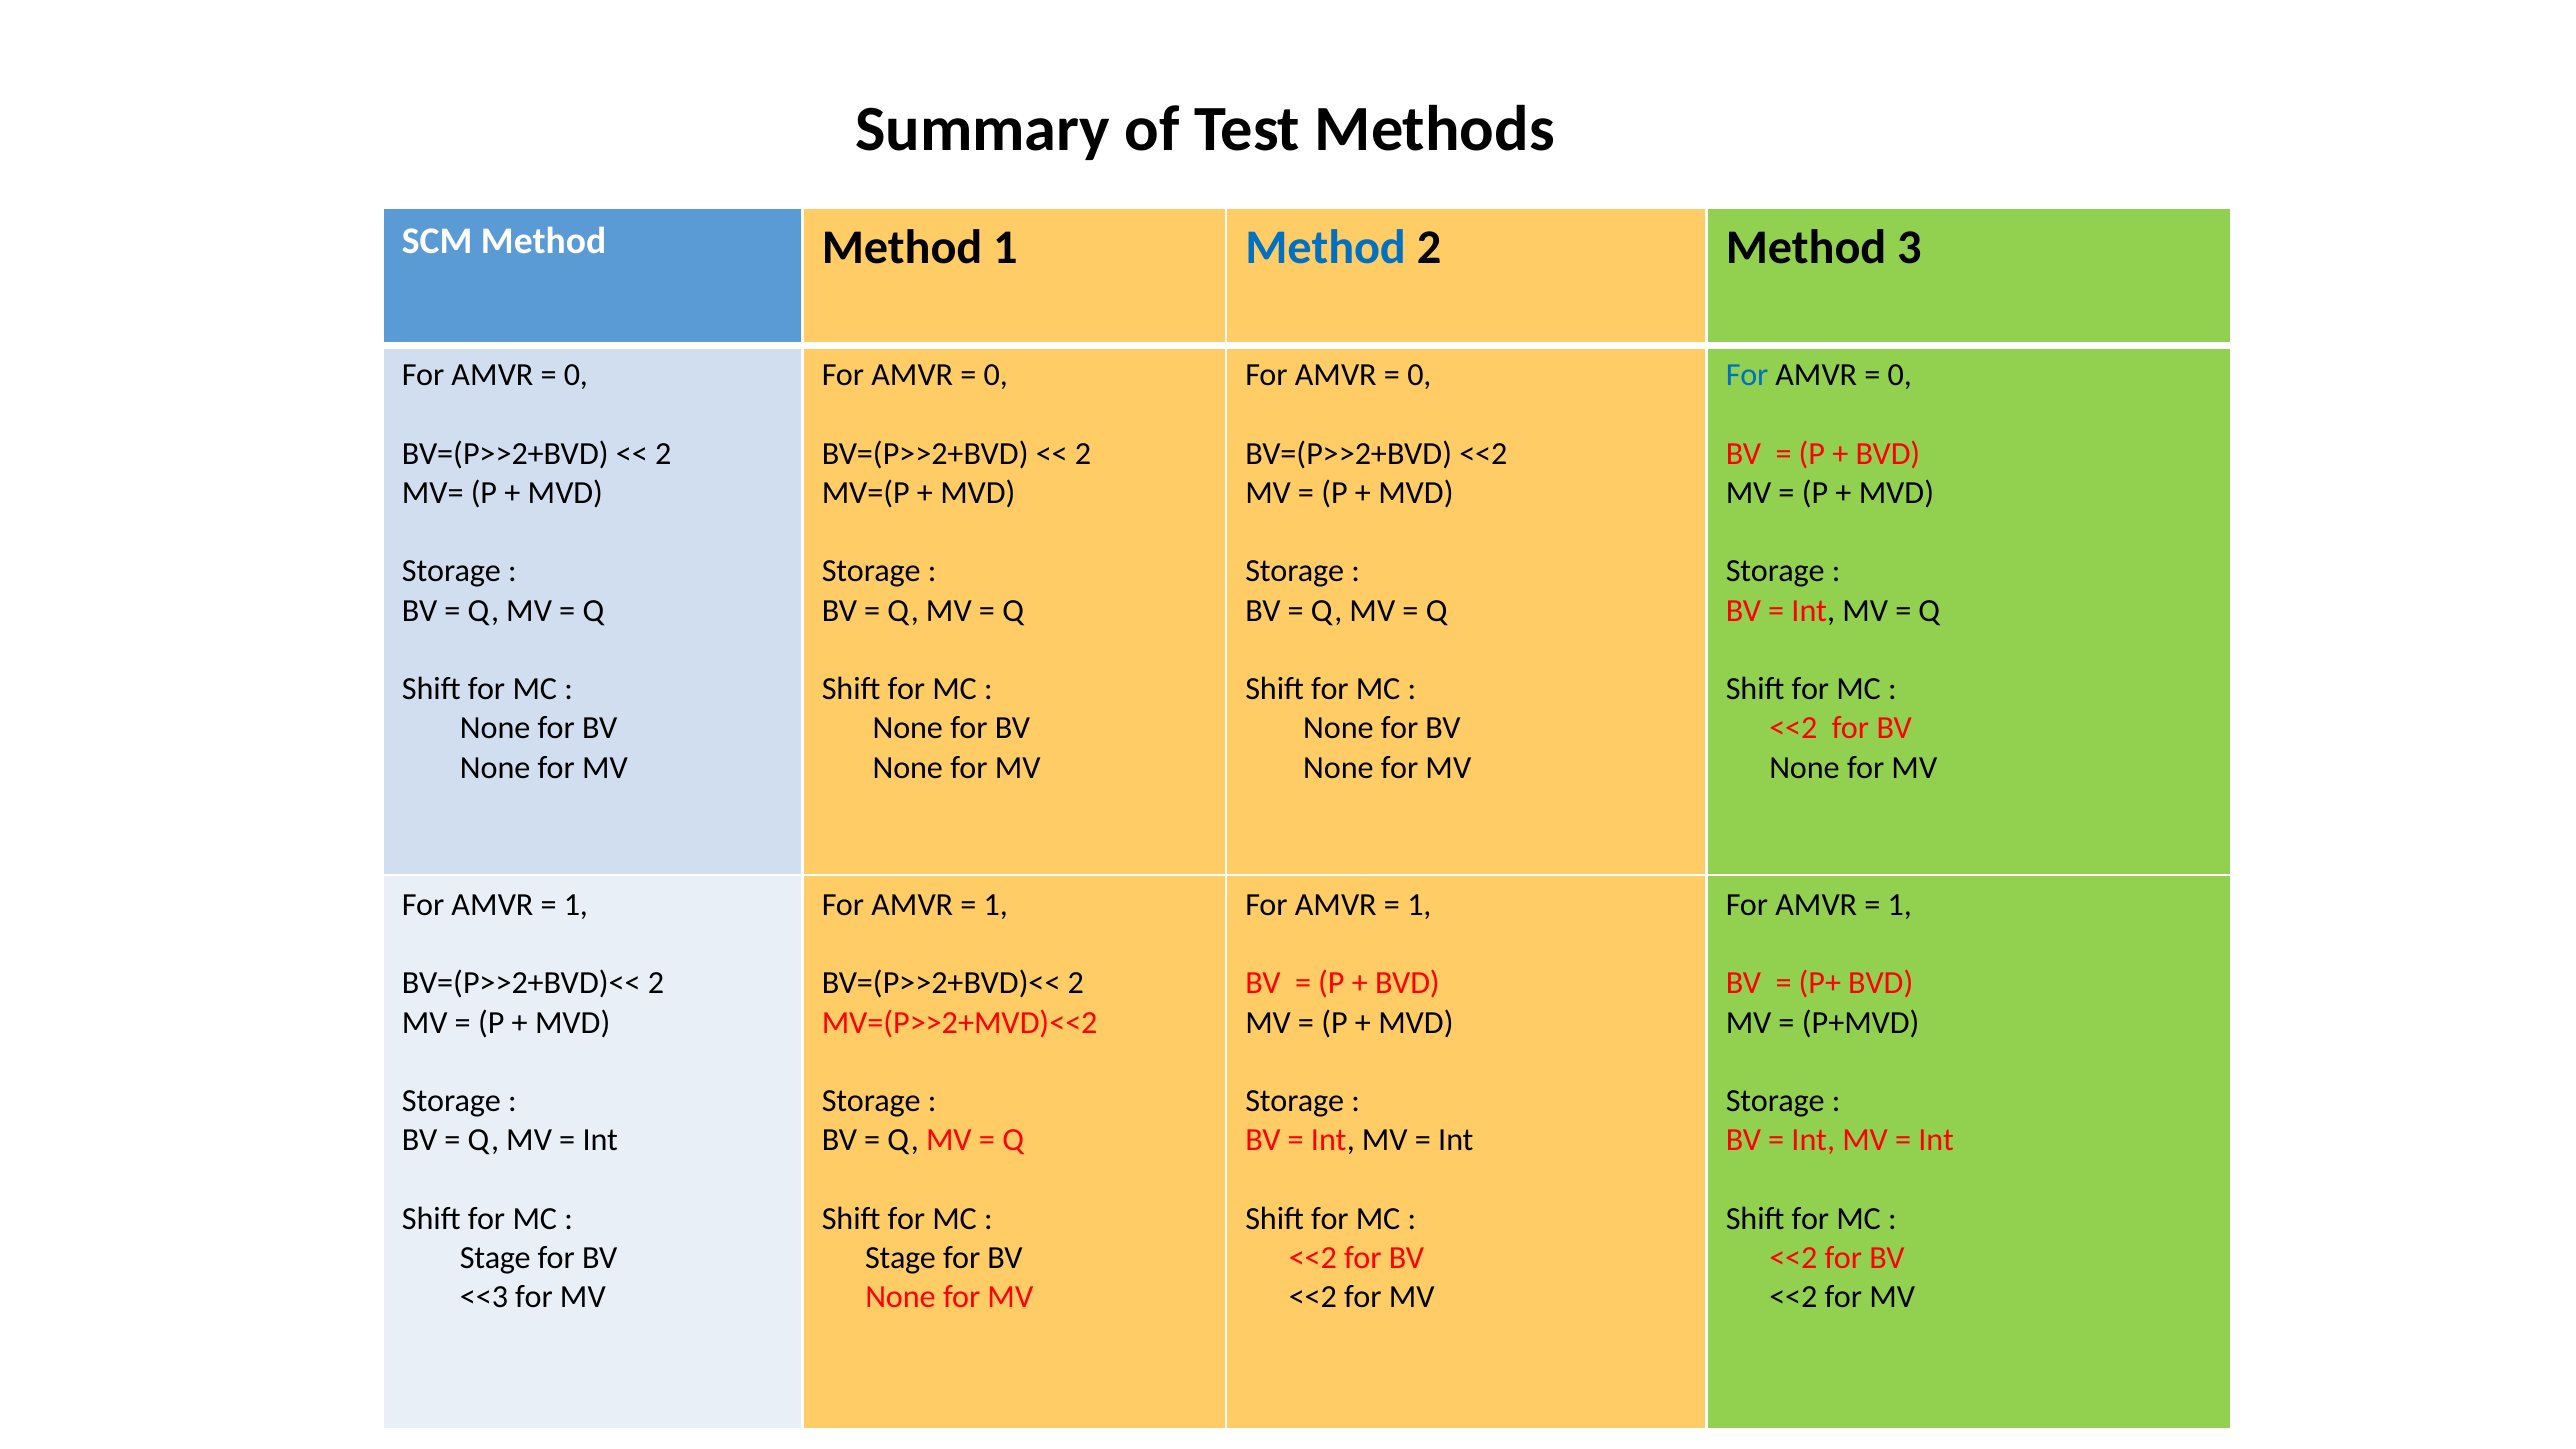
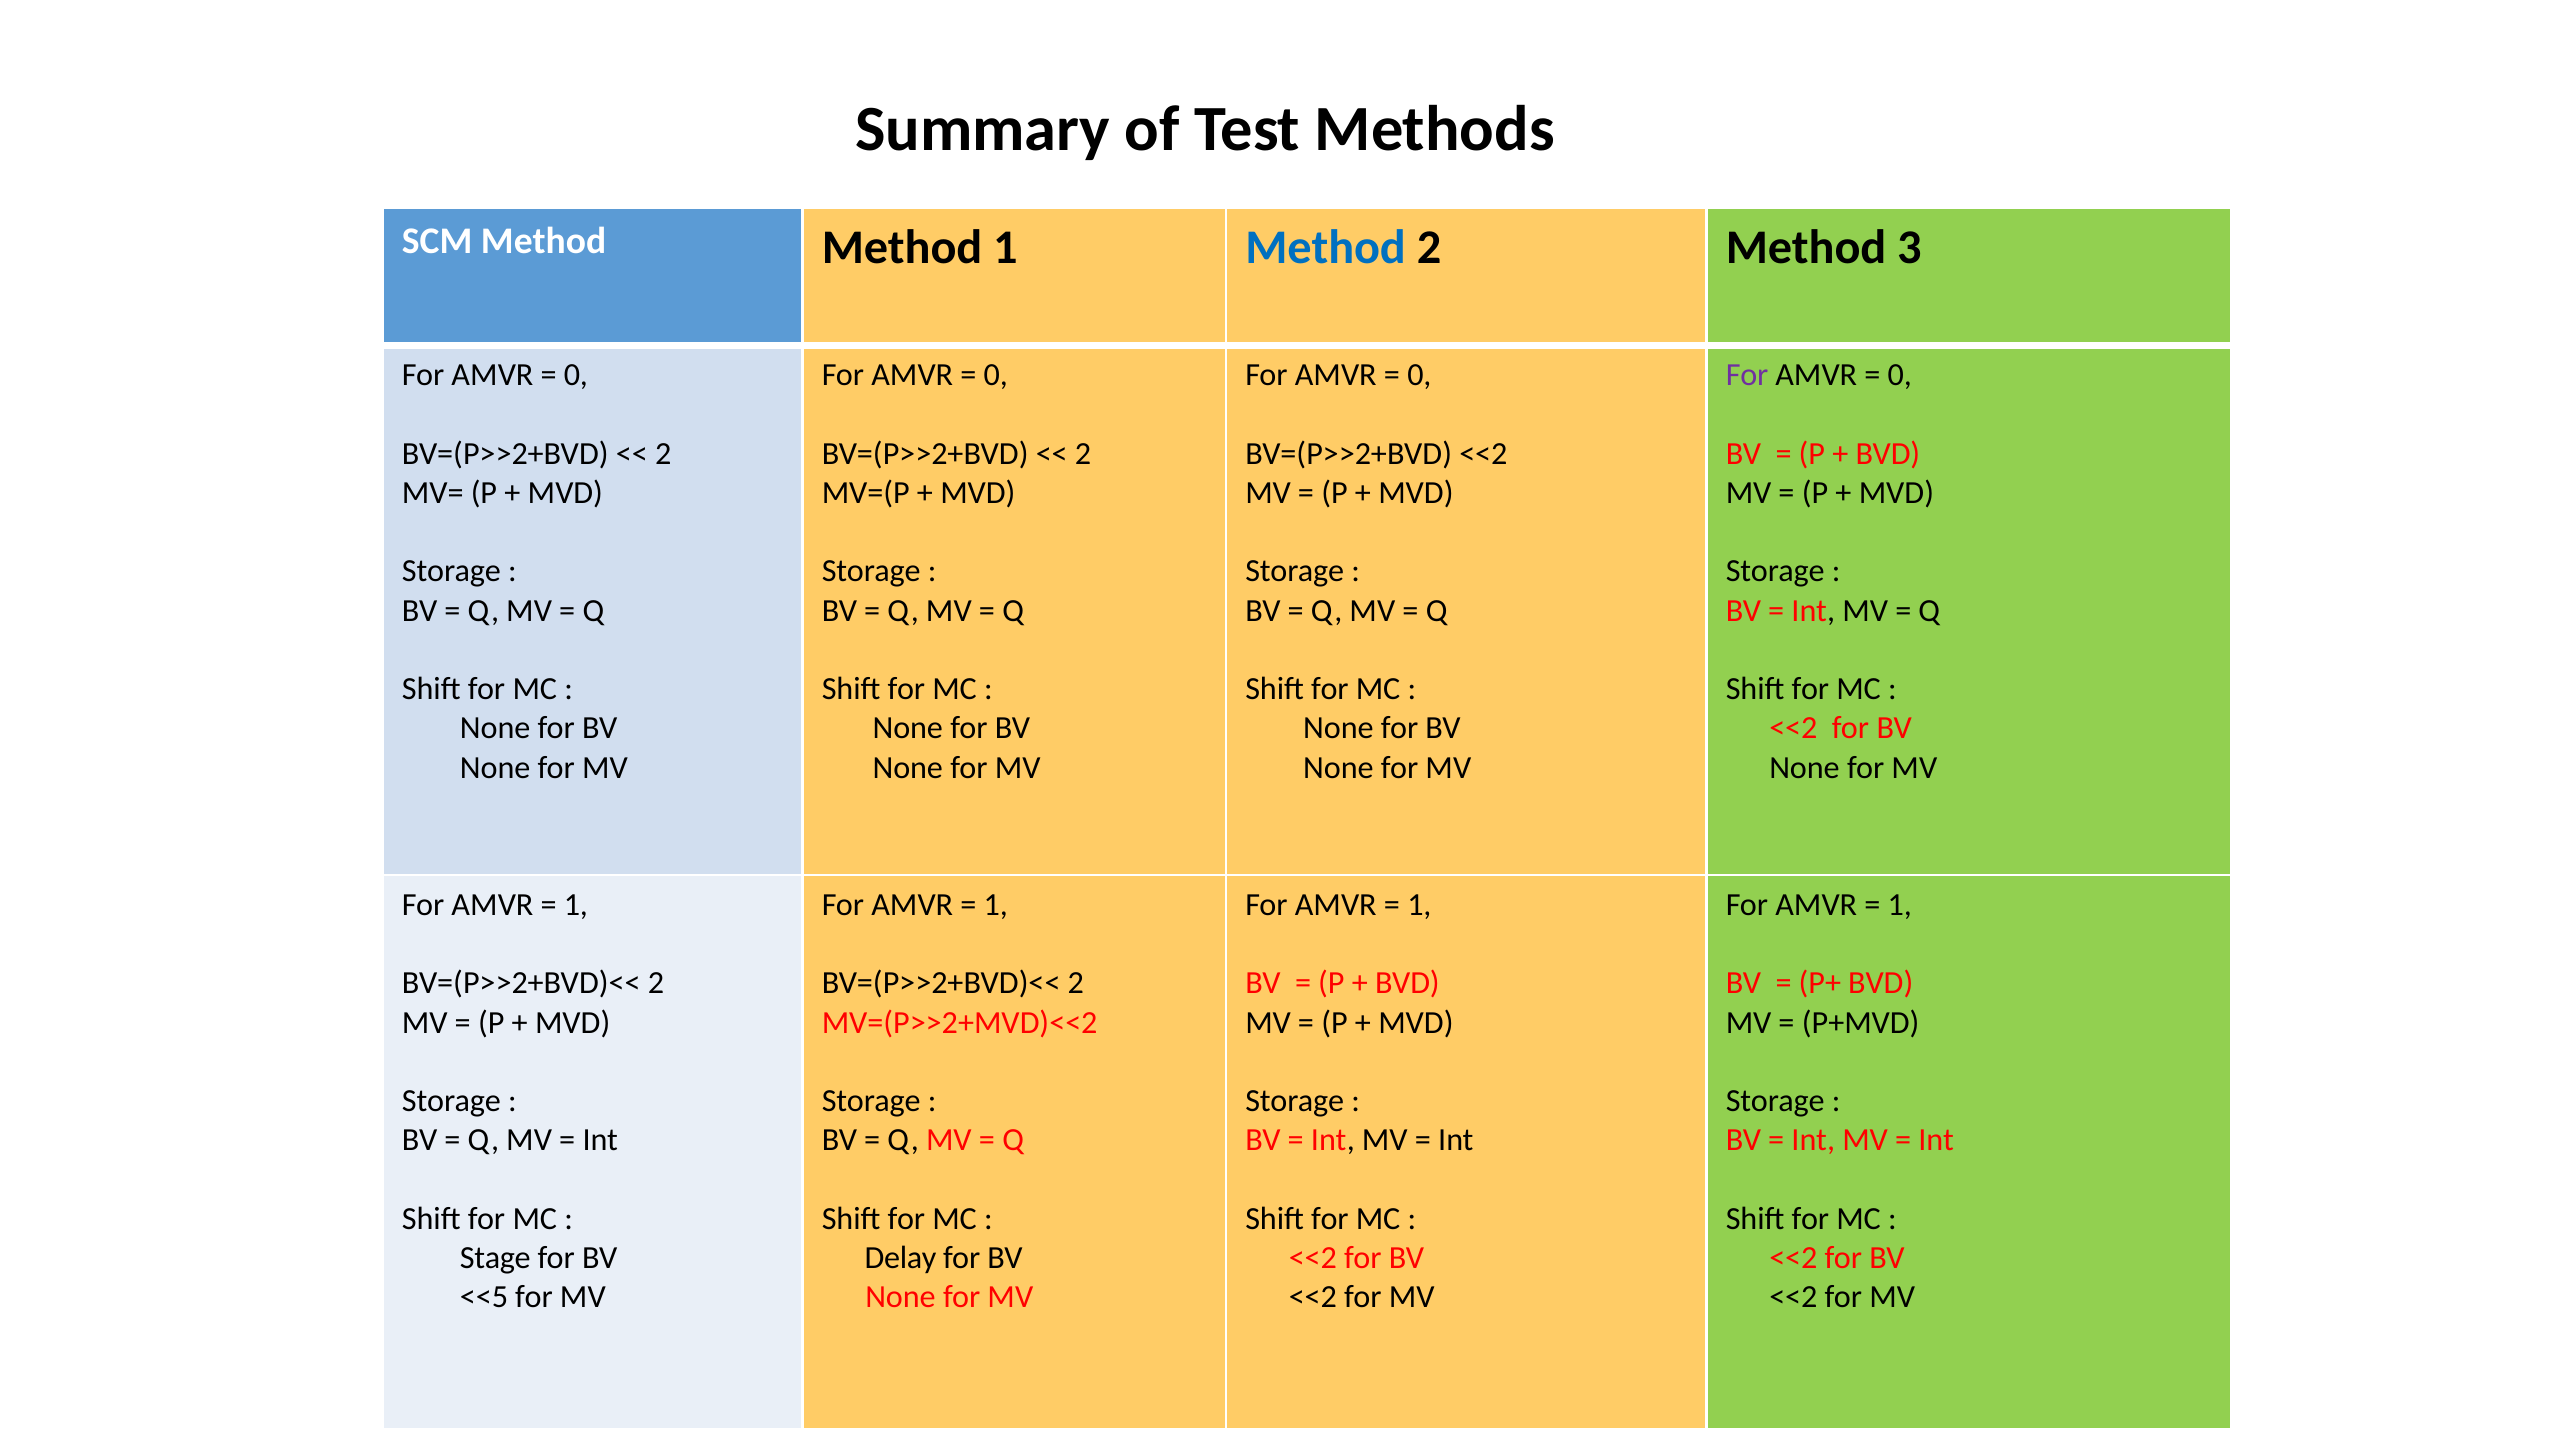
For at (1747, 375) colour: blue -> purple
Stage at (901, 1258): Stage -> Delay
<<3: <<3 -> <<5
